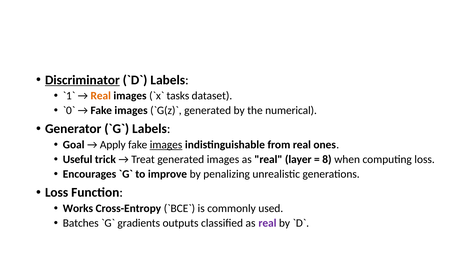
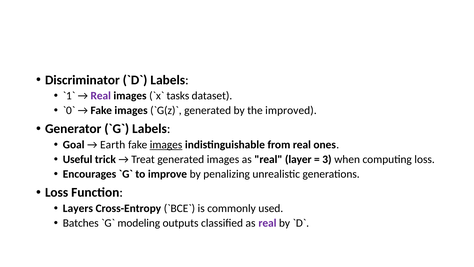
Discriminator underline: present -> none
Real at (101, 96) colour: orange -> purple
numerical: numerical -> improved
Apply: Apply -> Earth
8: 8 -> 3
Works: Works -> Layers
gradients: gradients -> modeling
